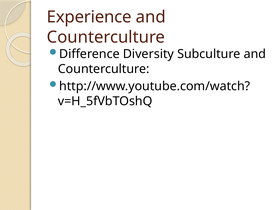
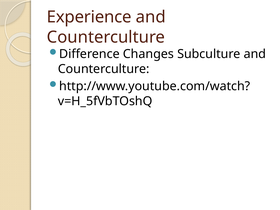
Diversity: Diversity -> Changes
